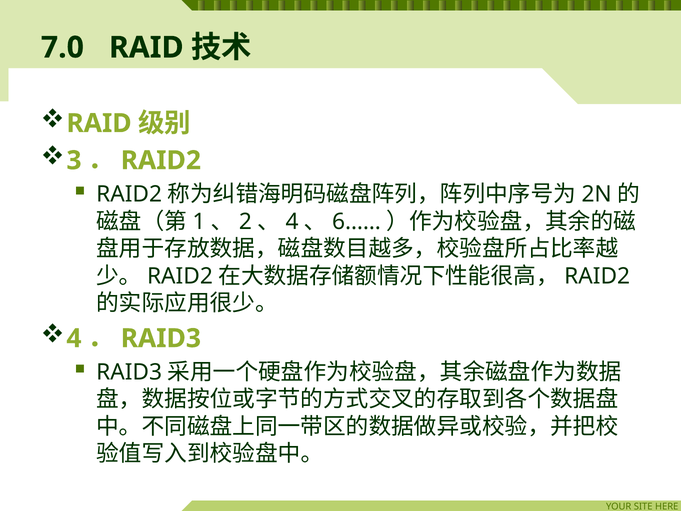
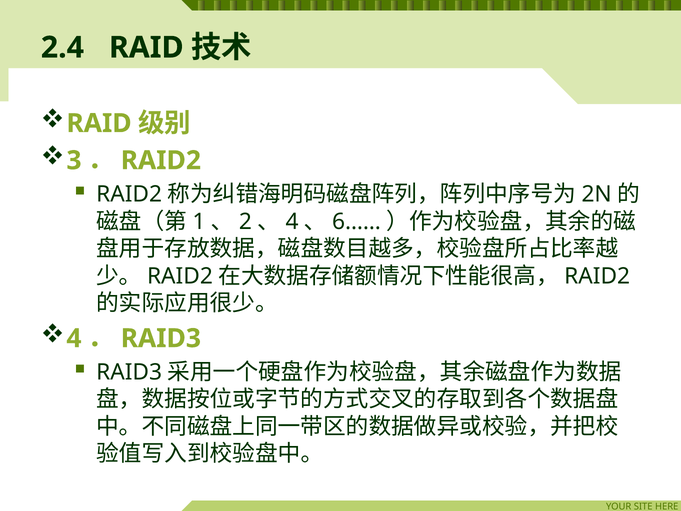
7.0: 7.0 -> 2.4
